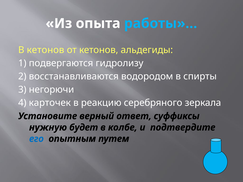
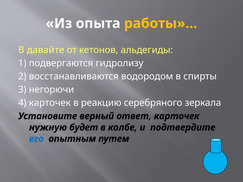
работы»… colour: light blue -> yellow
В кетонов: кетонов -> давайте
ответ суффиксы: суффиксы -> карточек
